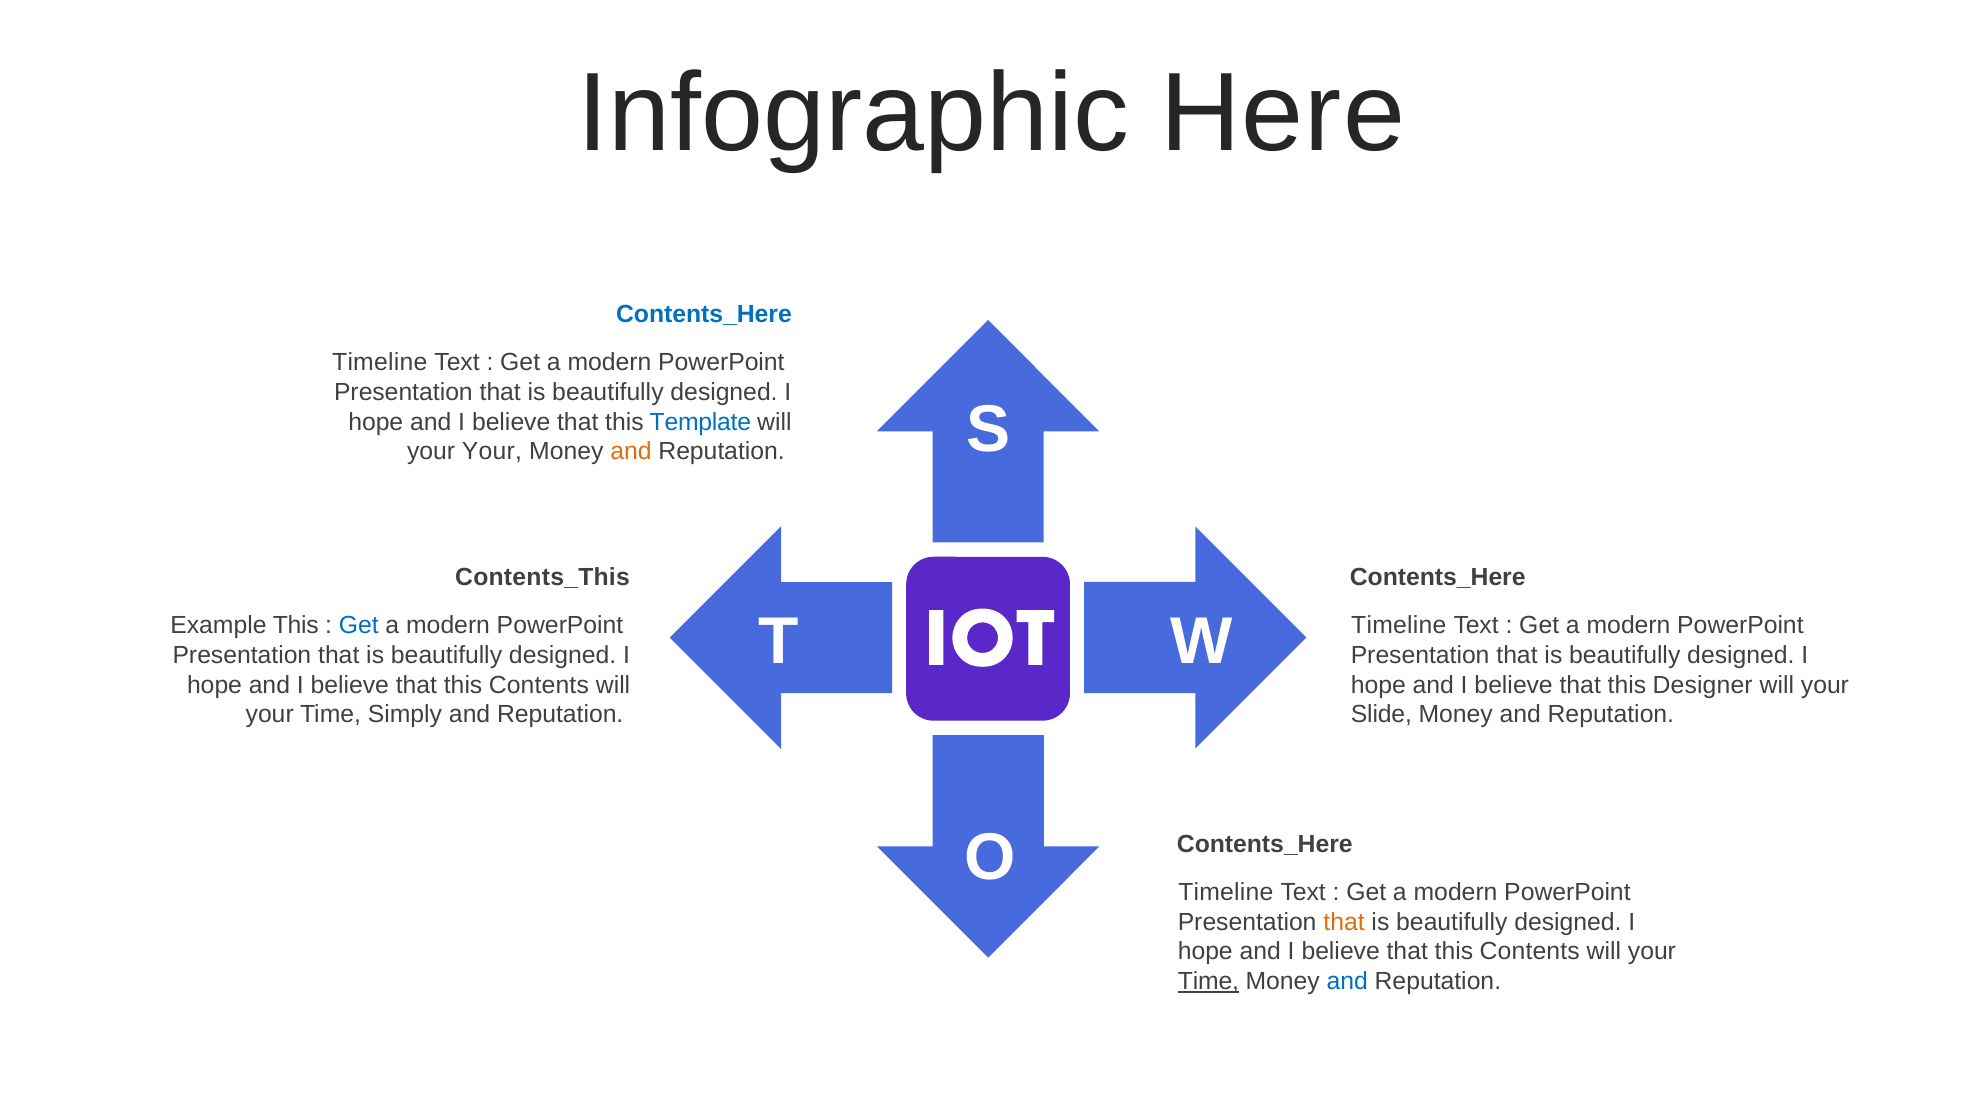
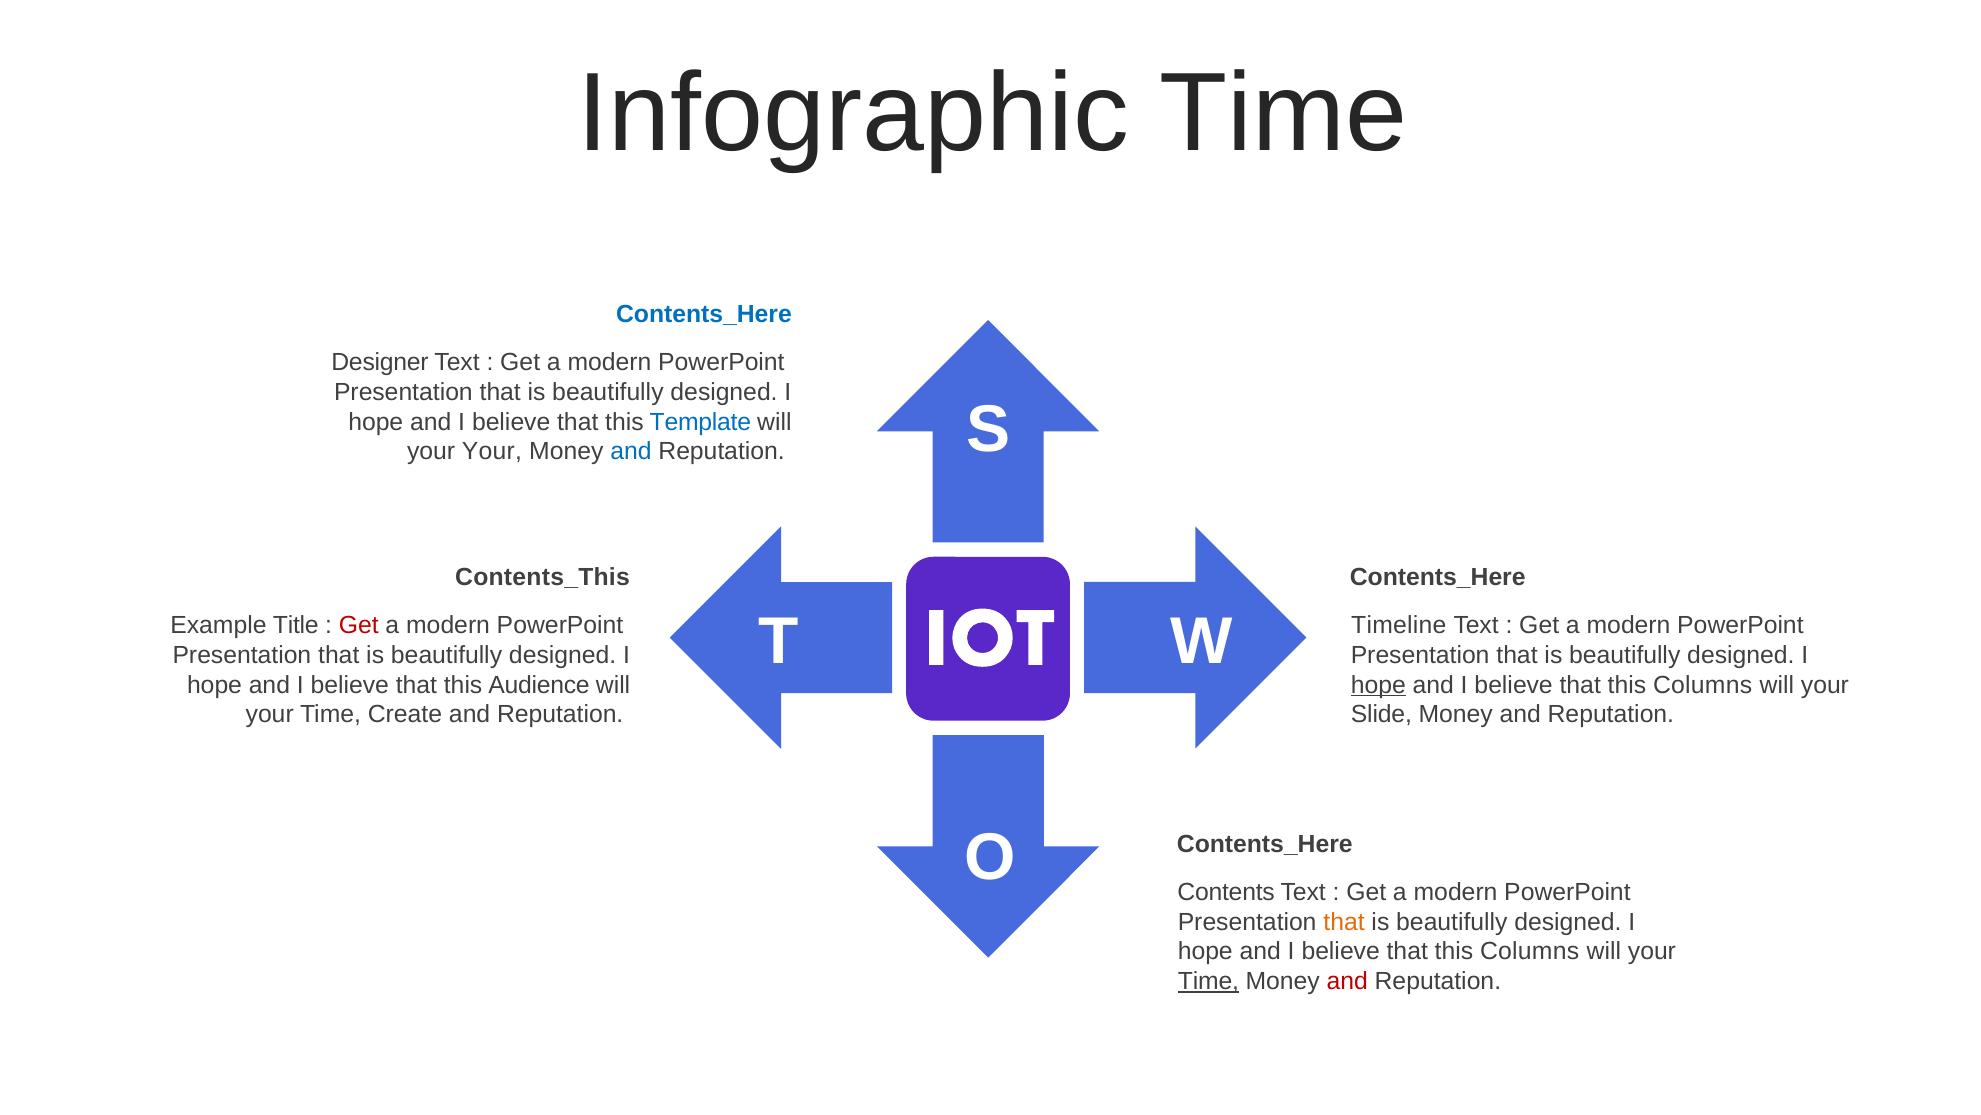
Infographic Here: Here -> Time
Timeline at (380, 362): Timeline -> Designer
and at (631, 451) colour: orange -> blue
Example This: This -> Title
Get at (359, 625) colour: blue -> red
Contents at (539, 685): Contents -> Audience
hope at (1378, 685) underline: none -> present
Designer at (1703, 685): Designer -> Columns
Simply: Simply -> Create
Timeline at (1226, 892): Timeline -> Contents
Contents at (1530, 951): Contents -> Columns
and at (1347, 981) colour: blue -> red
